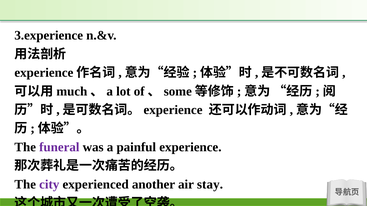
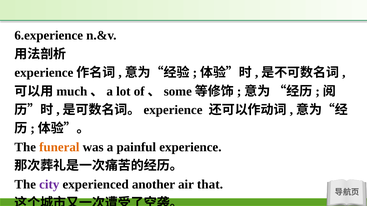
3.experience: 3.experience -> 6.experience
funeral colour: purple -> orange
stay: stay -> that
